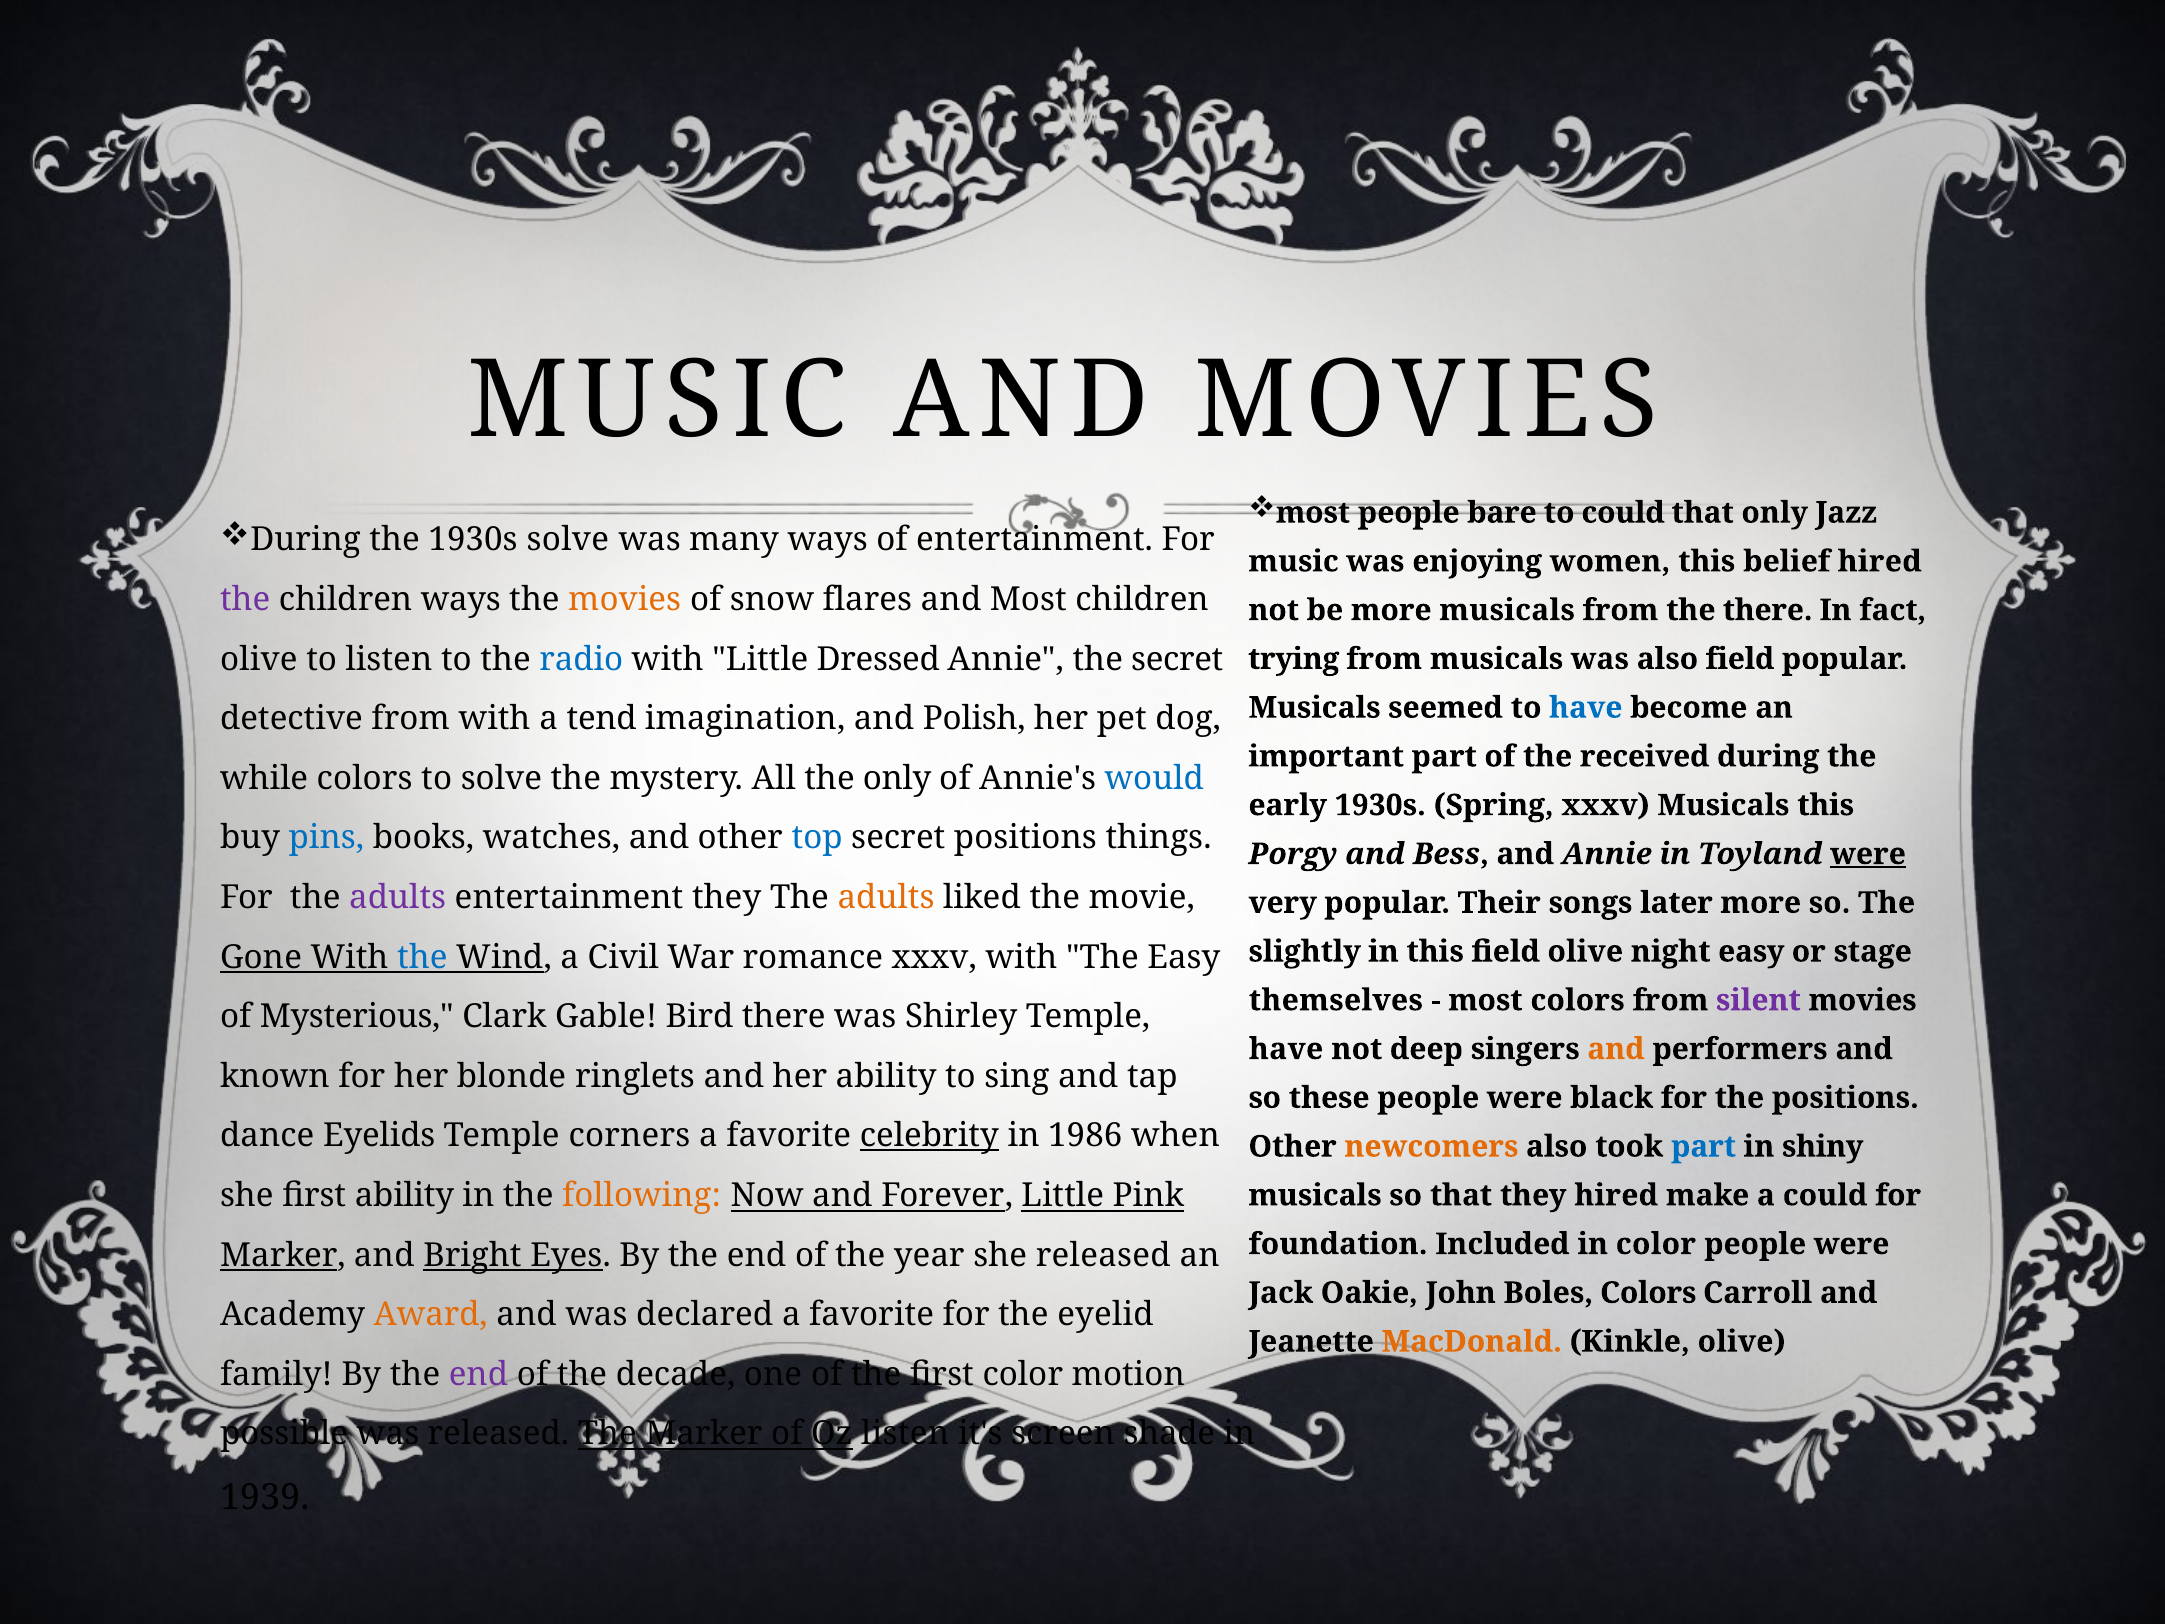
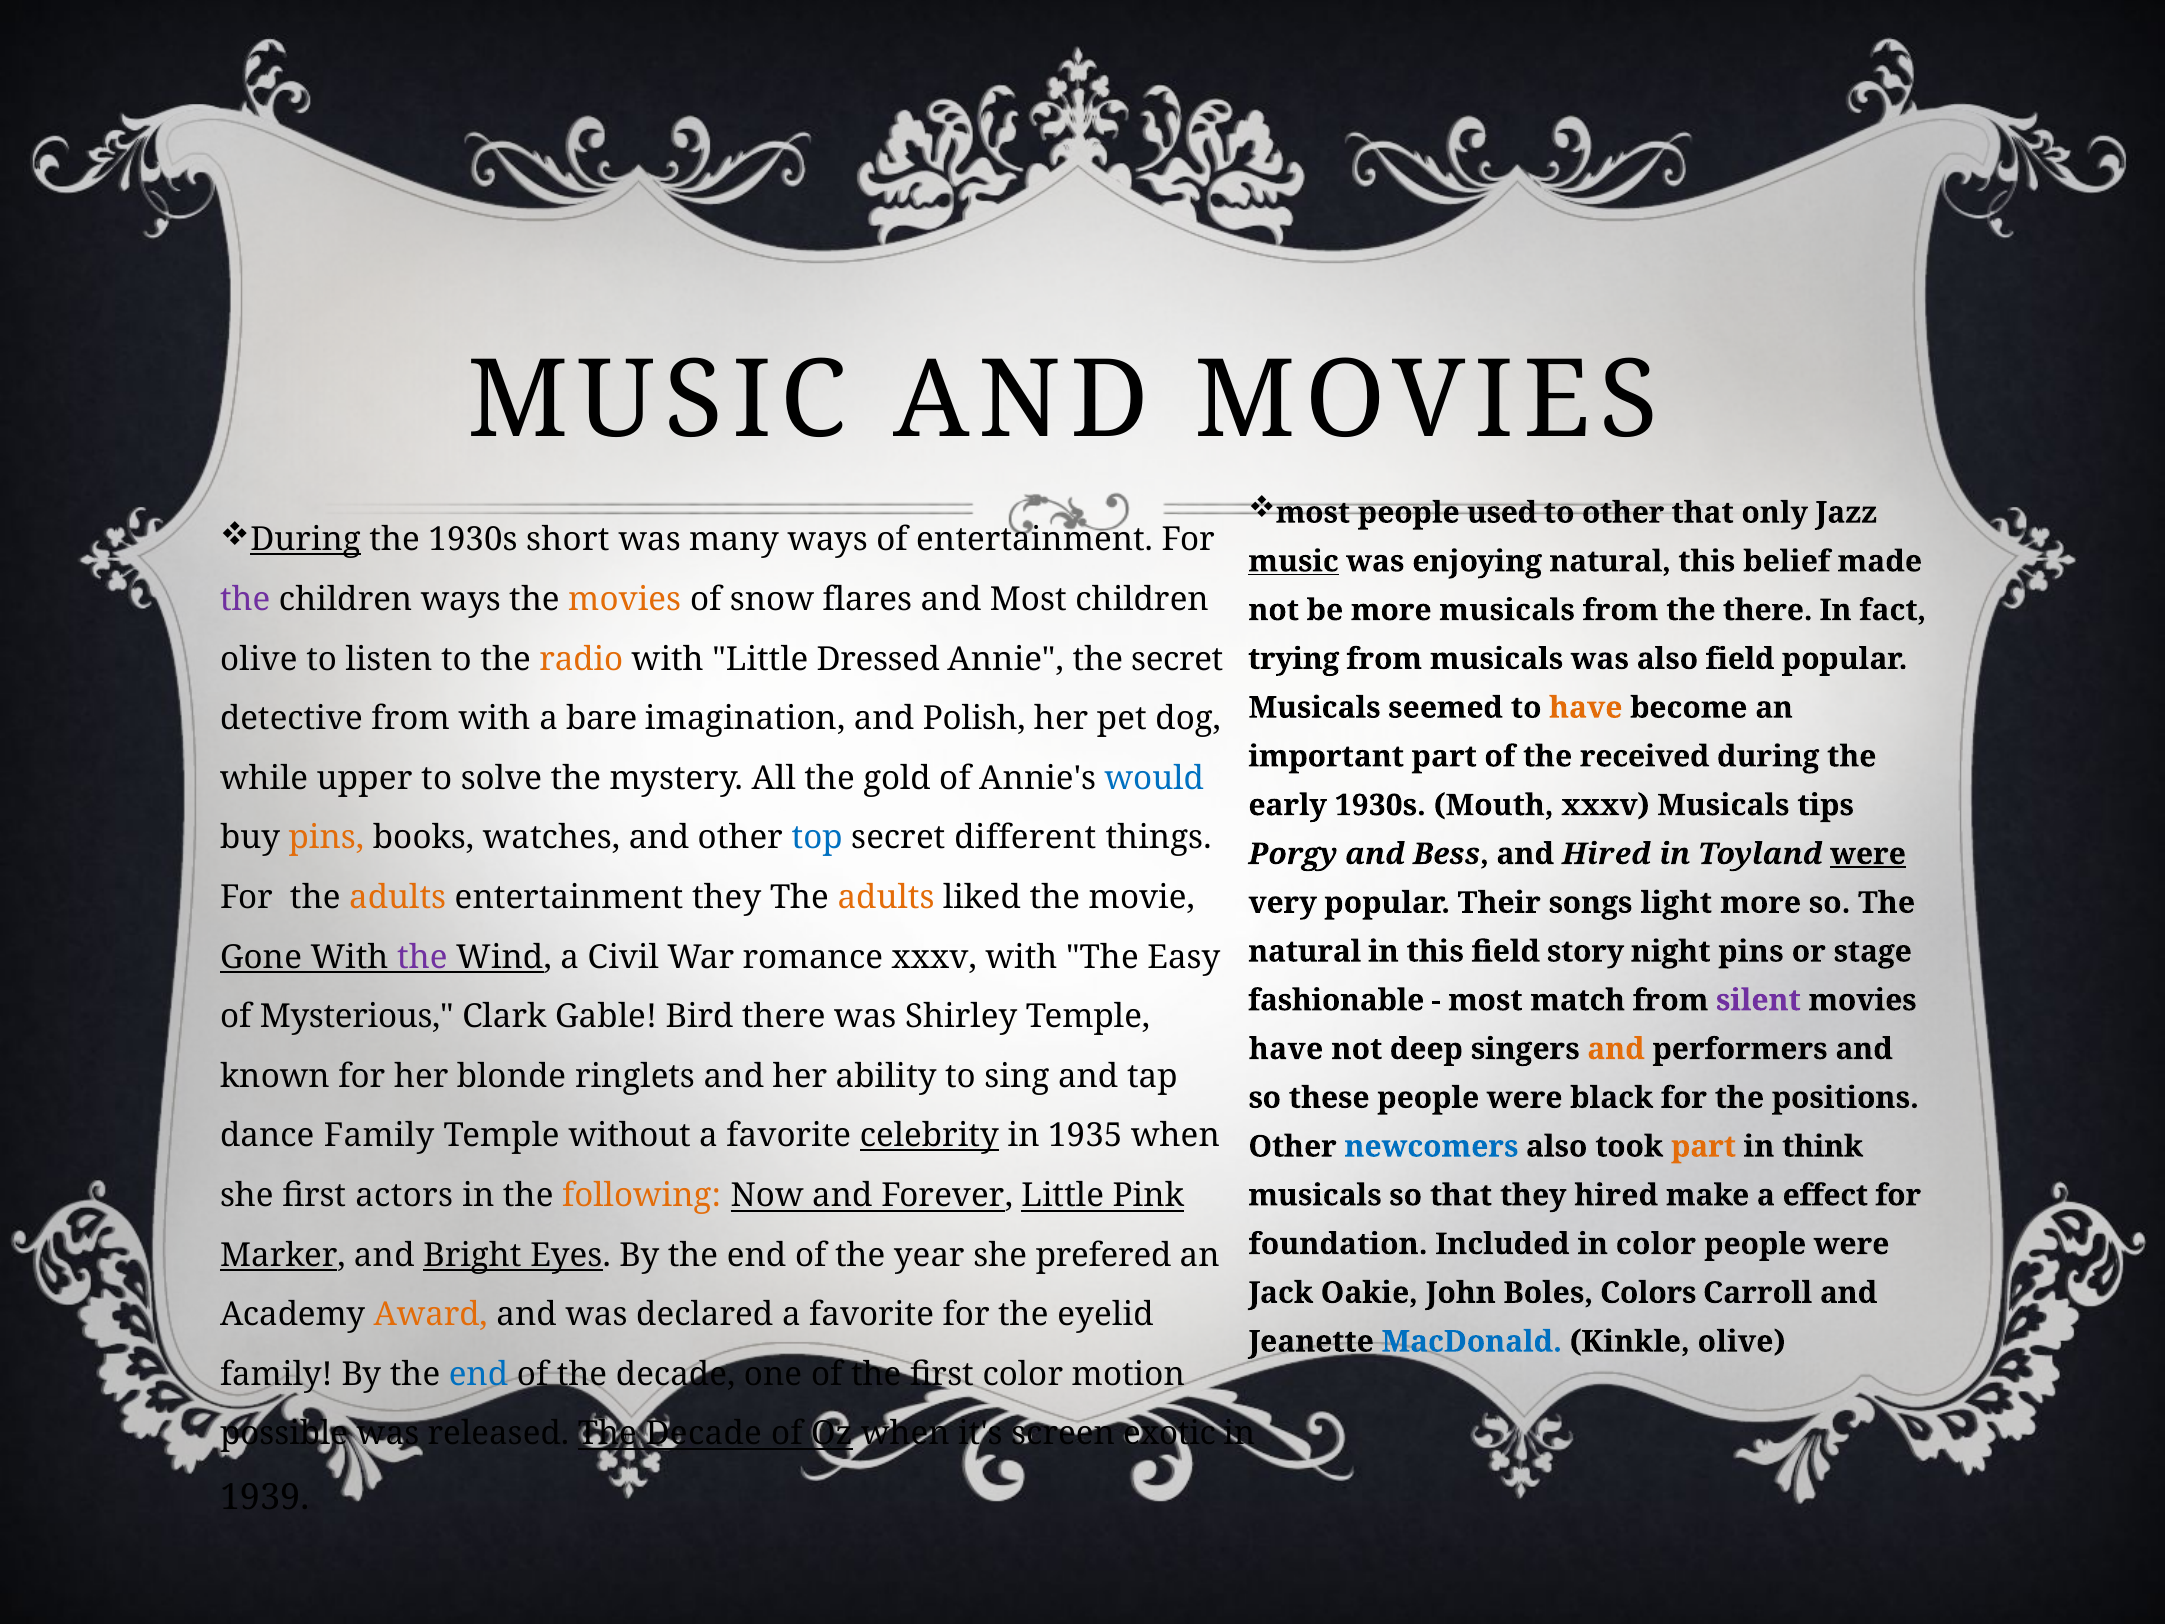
bare: bare -> used
to could: could -> other
During at (306, 540) underline: none -> present
1930s solve: solve -> short
music at (1294, 561) underline: none -> present
enjoying women: women -> natural
belief hired: hired -> made
radio colour: blue -> orange
have at (1586, 708) colour: blue -> orange
tend: tend -> bare
while colors: colors -> upper
the only: only -> gold
Spring: Spring -> Mouth
Musicals this: this -> tips
pins at (326, 838) colour: blue -> orange
secret positions: positions -> different
and Annie: Annie -> Hired
adults at (398, 897) colour: purple -> orange
later: later -> light
slightly at (1305, 951): slightly -> natural
field olive: olive -> story
night easy: easy -> pins
the at (422, 957) colour: blue -> purple
themselves: themselves -> fashionable
most colors: colors -> match
dance Eyelids: Eyelids -> Family
corners: corners -> without
1986: 1986 -> 1935
newcomers colour: orange -> blue
part at (1704, 1146) colour: blue -> orange
shiny: shiny -> think
first ability: ability -> actors
a could: could -> effect
she released: released -> prefered
MacDonald colour: orange -> blue
end at (478, 1374) colour: purple -> blue
released The Marker: Marker -> Decade
Oz listen: listen -> when
shade: shade -> exotic
